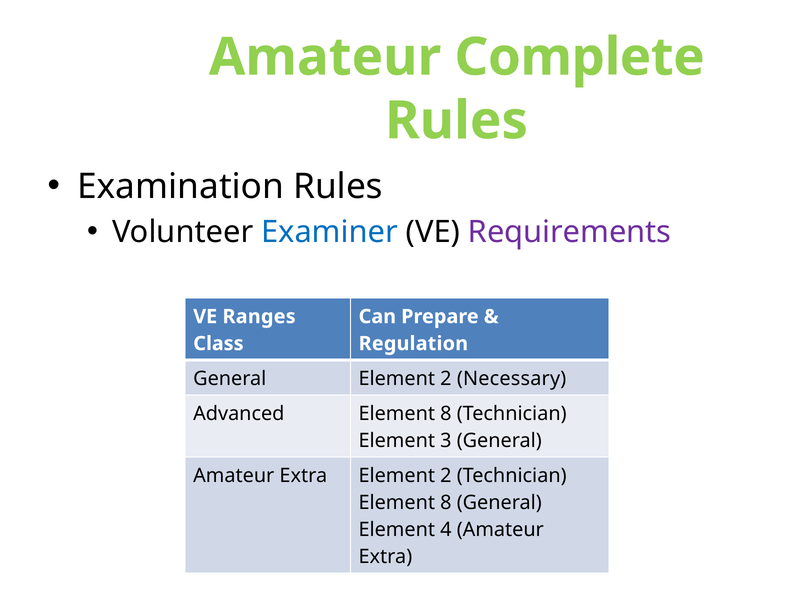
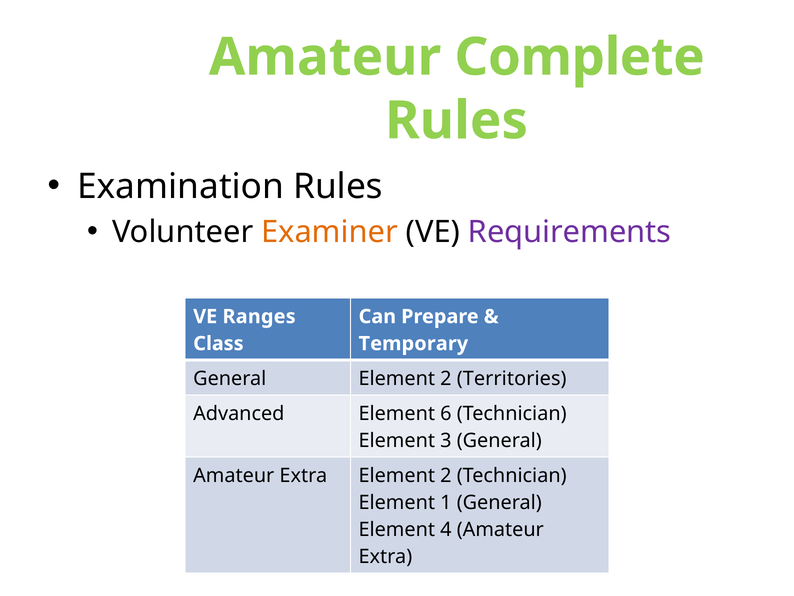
Examiner colour: blue -> orange
Regulation: Regulation -> Temporary
Necessary: Necessary -> Territories
Advanced Element 8: 8 -> 6
8 at (446, 502): 8 -> 1
